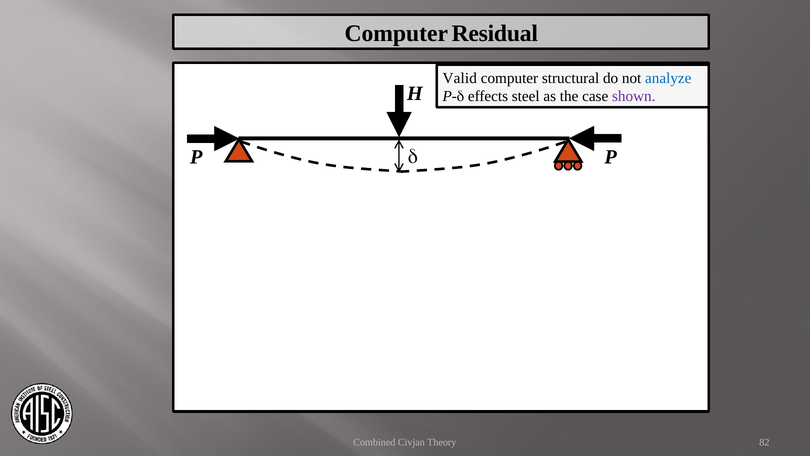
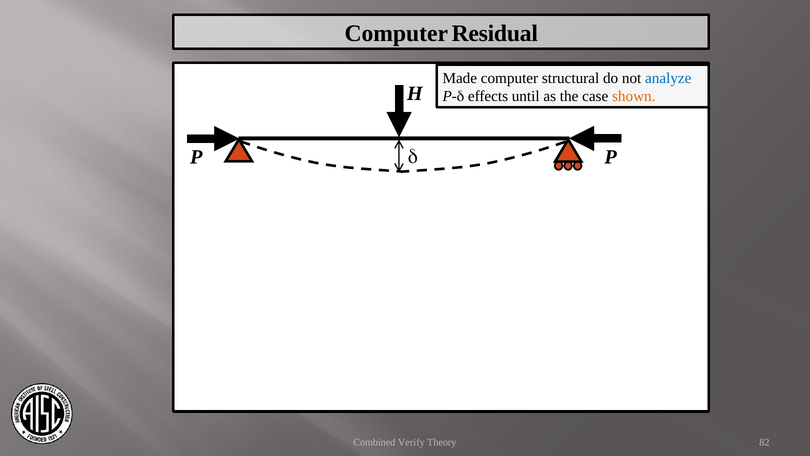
Valid: Valid -> Made
steel: steel -> until
shown colour: purple -> orange
Civjan: Civjan -> Verify
